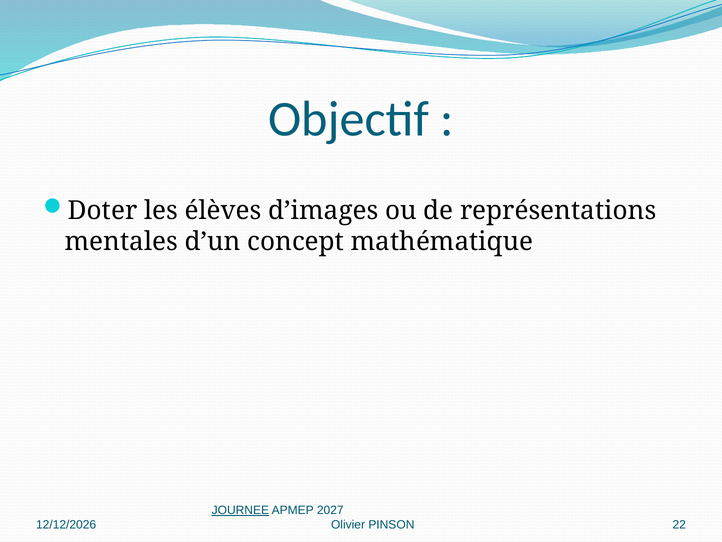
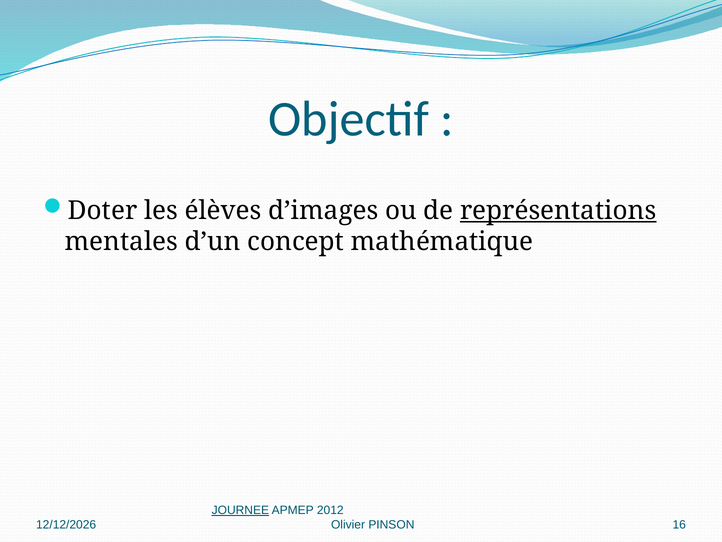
représentations underline: none -> present
2027: 2027 -> 2012
22: 22 -> 16
